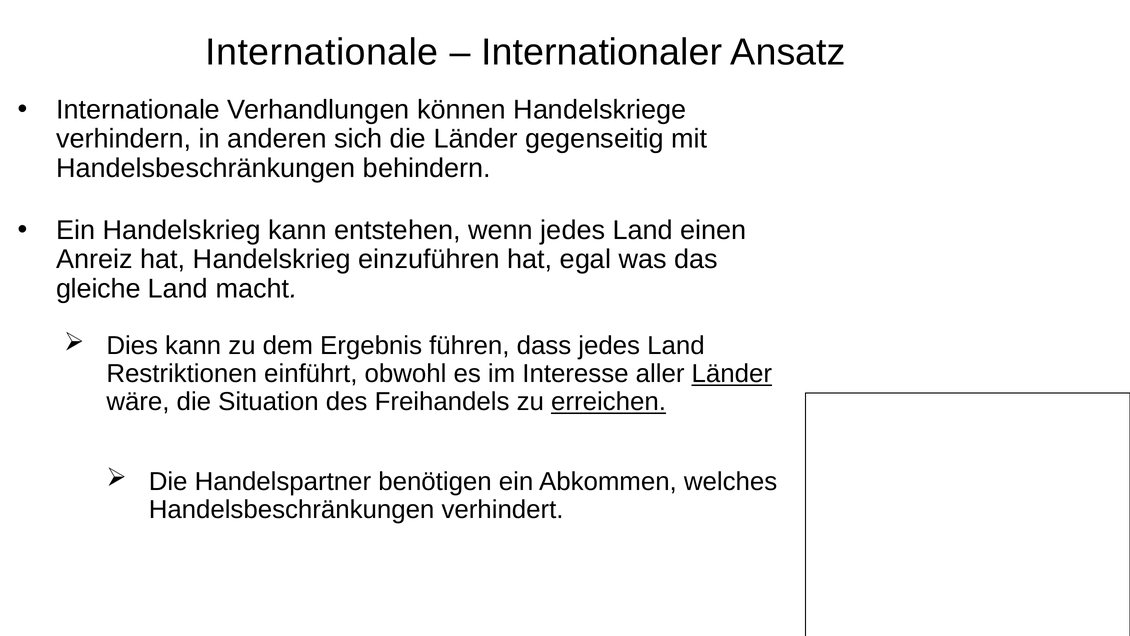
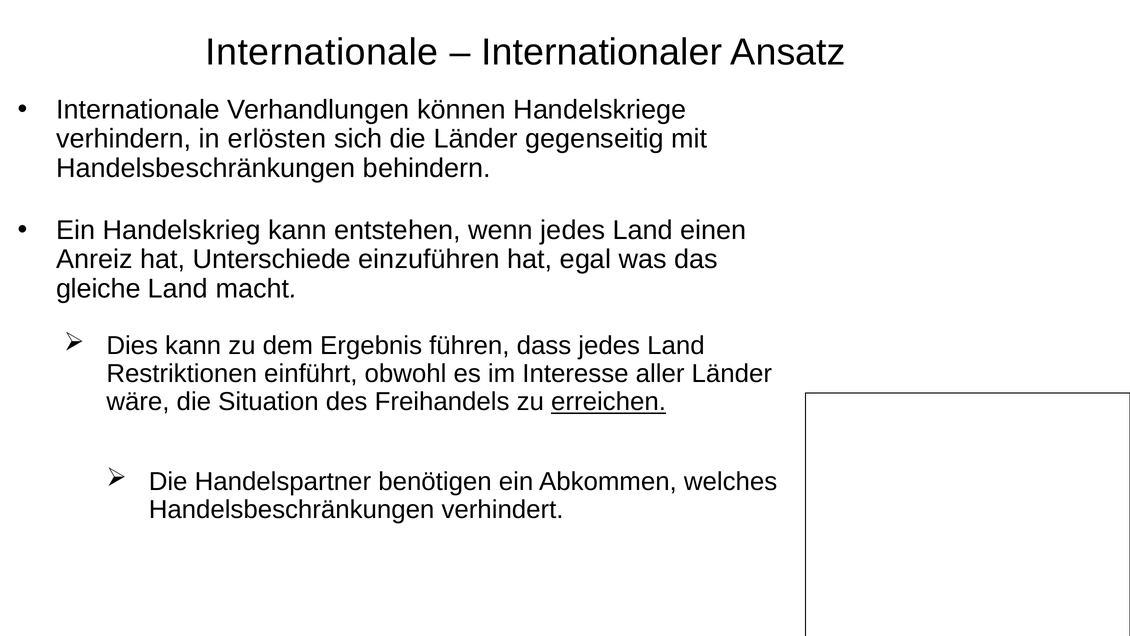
anderen: anderen -> erlösten
hat Handelskrieg: Handelskrieg -> Unterschiede
Länder at (732, 374) underline: present -> none
